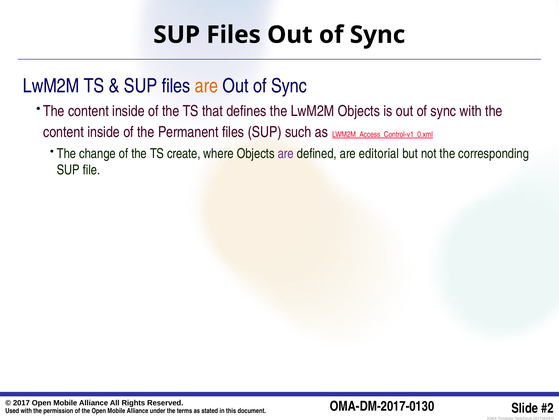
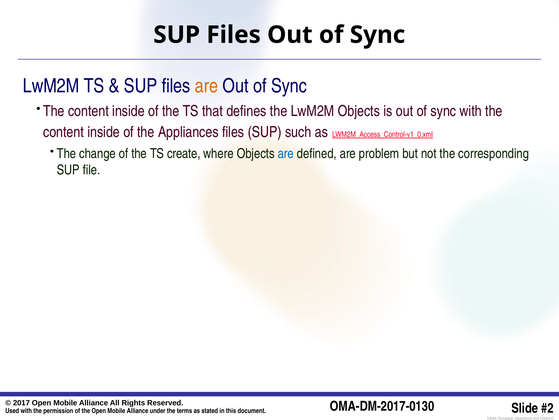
Permanent: Permanent -> Appliances
are at (286, 153) colour: purple -> blue
editorial: editorial -> problem
